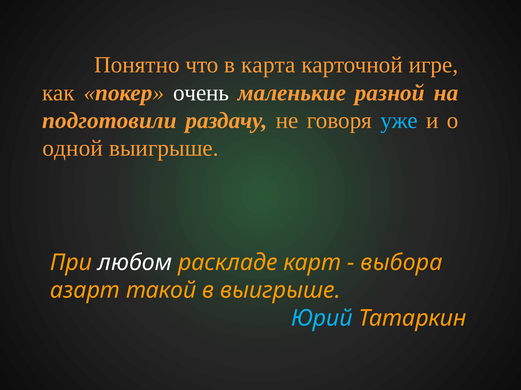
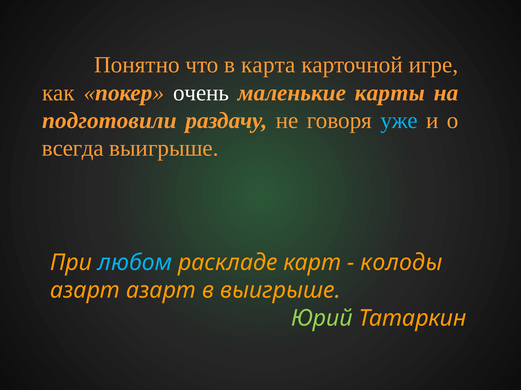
разной: разной -> карты
одной: одной -> всегда
любом colour: white -> light blue
выбора: выбора -> колоды
азарт такой: такой -> азарт
Юрий colour: light blue -> light green
